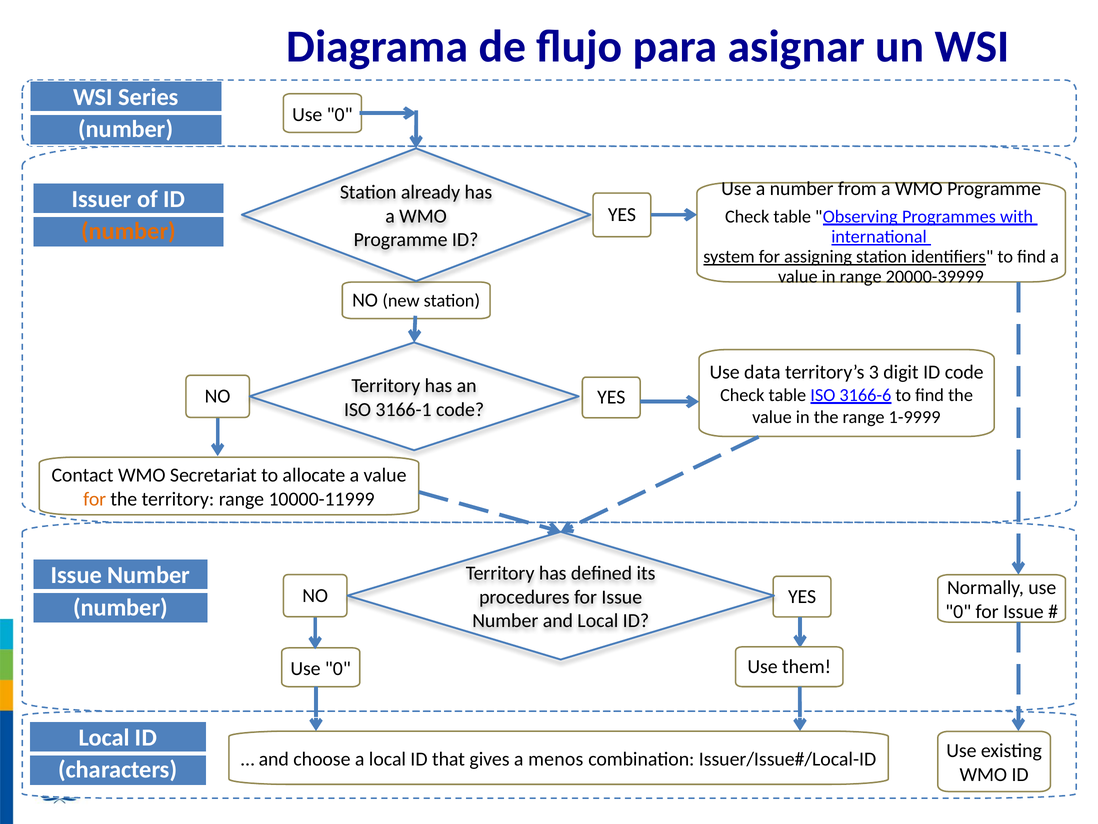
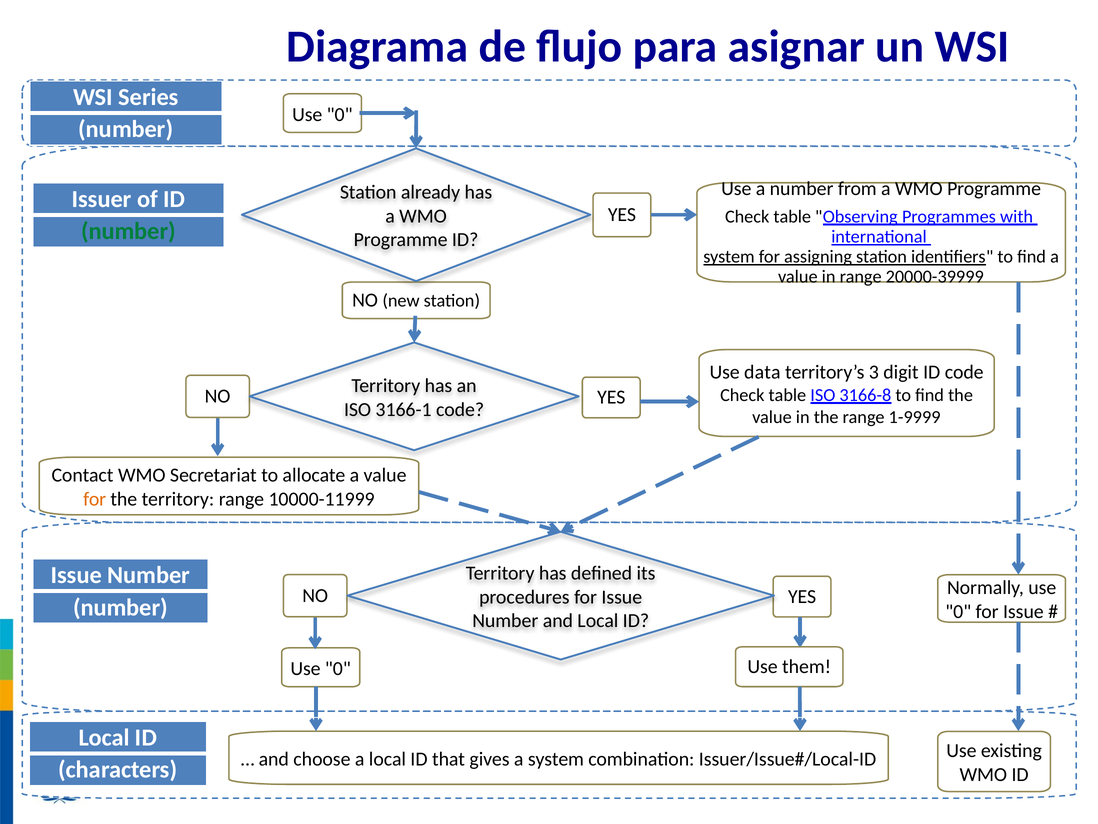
number at (128, 231) colour: orange -> green
3166-6: 3166-6 -> 3166-8
a menos: menos -> system
